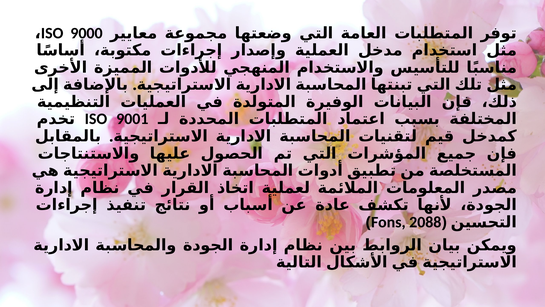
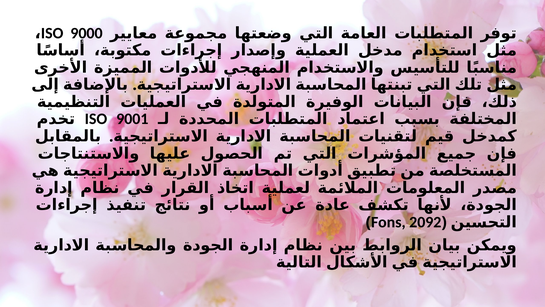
2088: 2088 -> 2092
